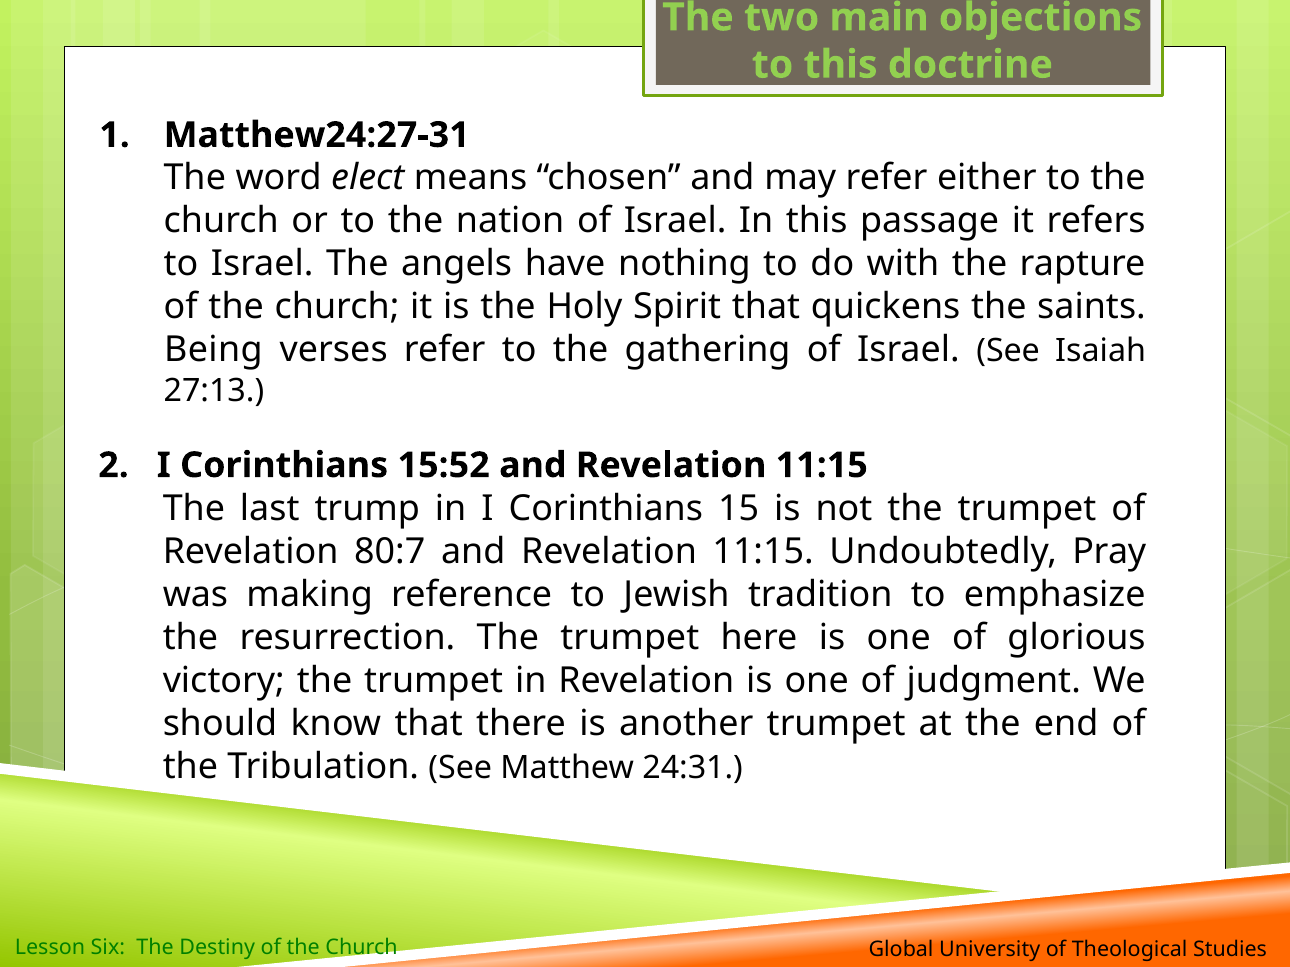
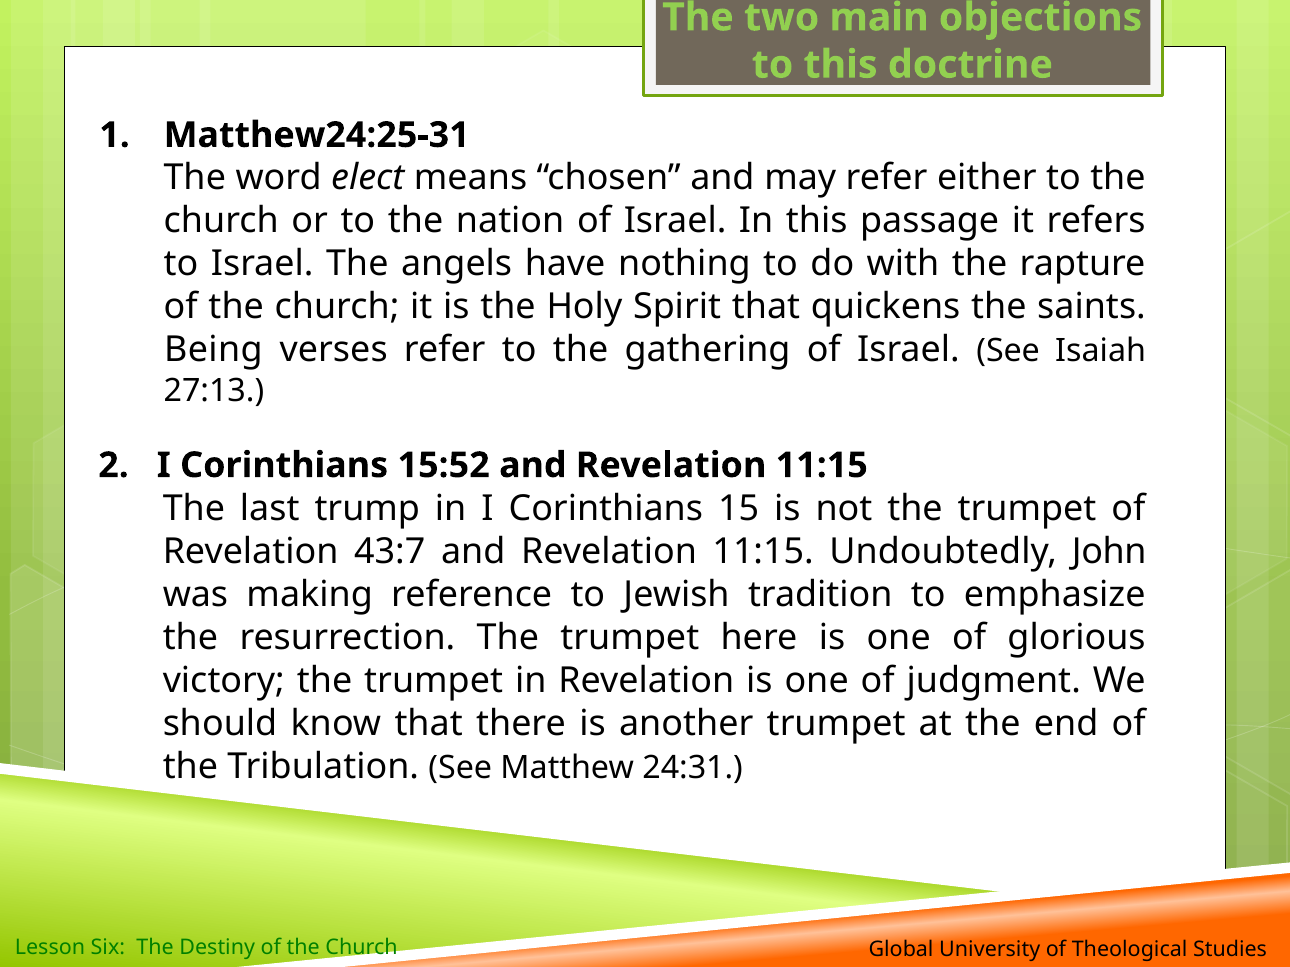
Matthew24:27-31: Matthew24:27-31 -> Matthew24:25-31
80:7: 80:7 -> 43:7
Pray: Pray -> John
